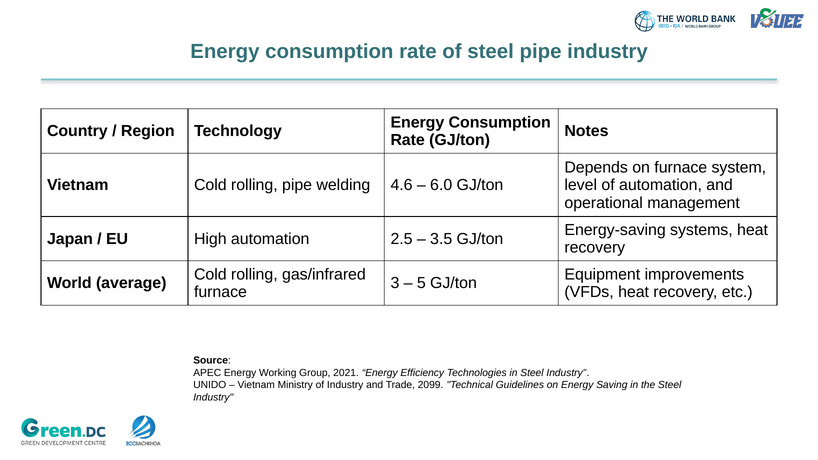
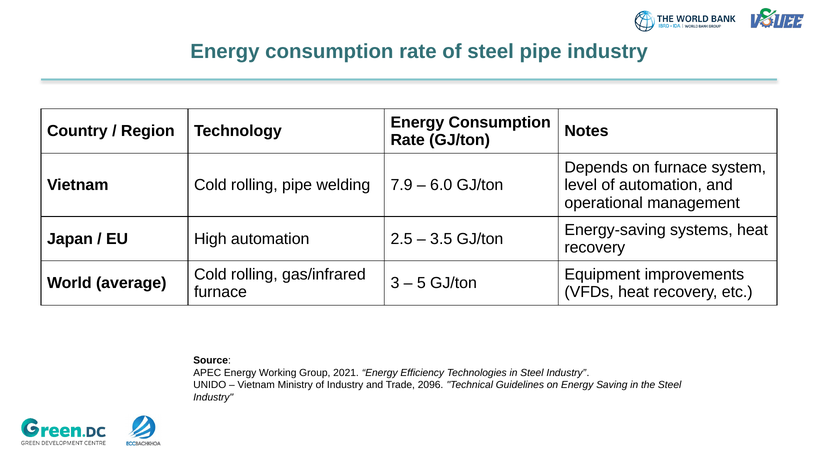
4.6: 4.6 -> 7.9
2099: 2099 -> 2096
